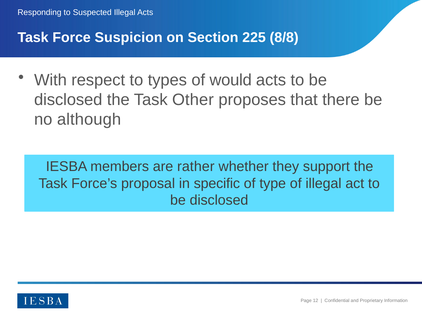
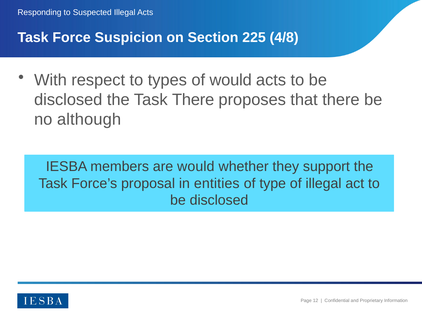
8/8: 8/8 -> 4/8
Task Other: Other -> There
are rather: rather -> would
specific: specific -> entities
